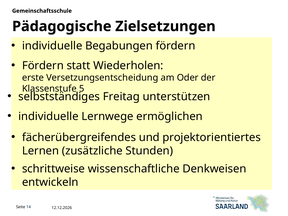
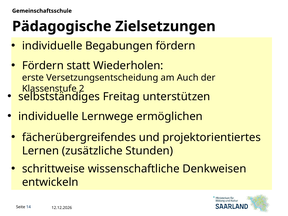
Oder: Oder -> Auch
5: 5 -> 2
